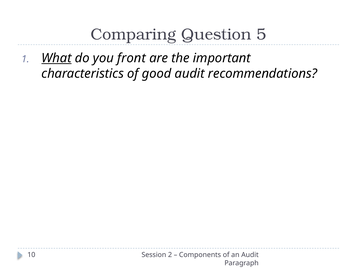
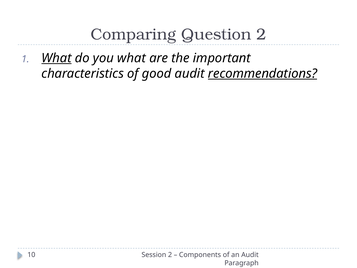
Question 5: 5 -> 2
you front: front -> what
recommendations underline: none -> present
